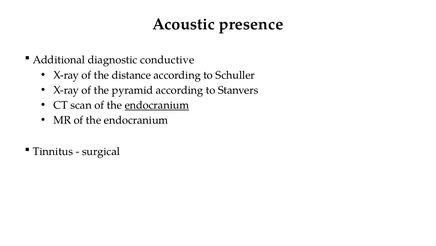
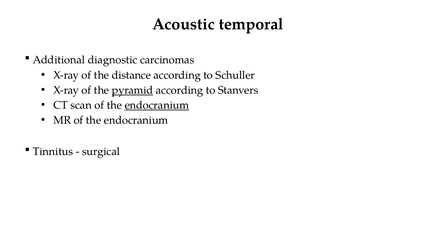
presence: presence -> temporal
conductive: conductive -> carcinomas
pyramid underline: none -> present
